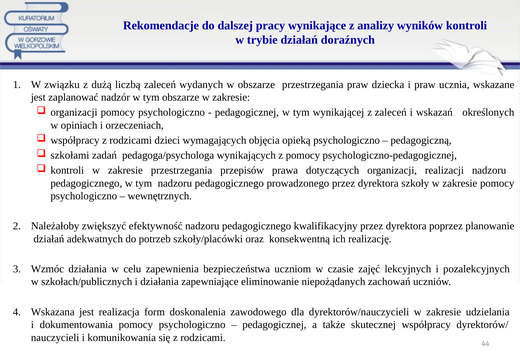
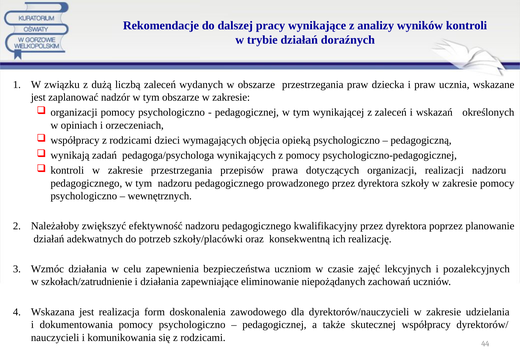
szkołami: szkołami -> wynikają
szkołach/publicznych: szkołach/publicznych -> szkołach/zatrudnienie
